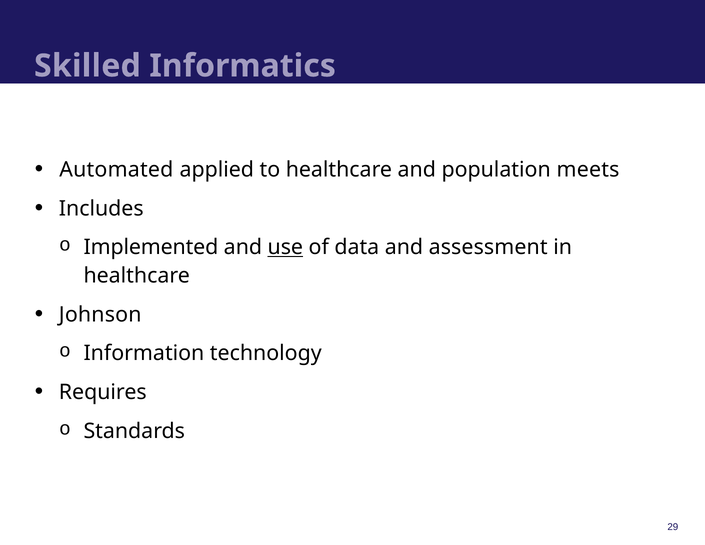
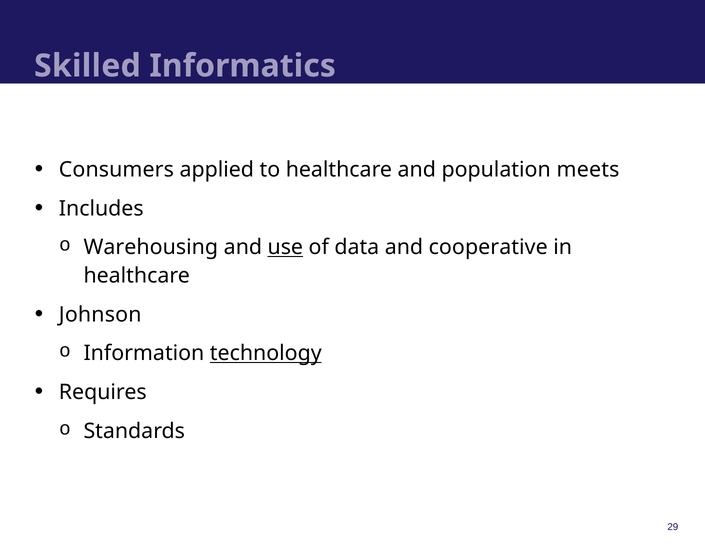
Automated: Automated -> Consumers
Implemented: Implemented -> Warehousing
assessment: assessment -> cooperative
technology underline: none -> present
